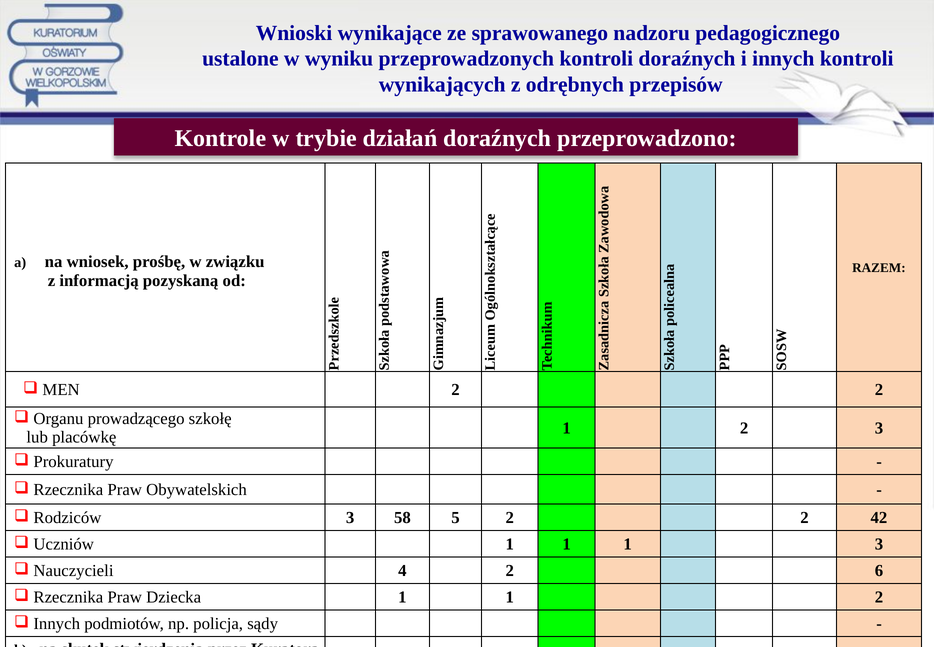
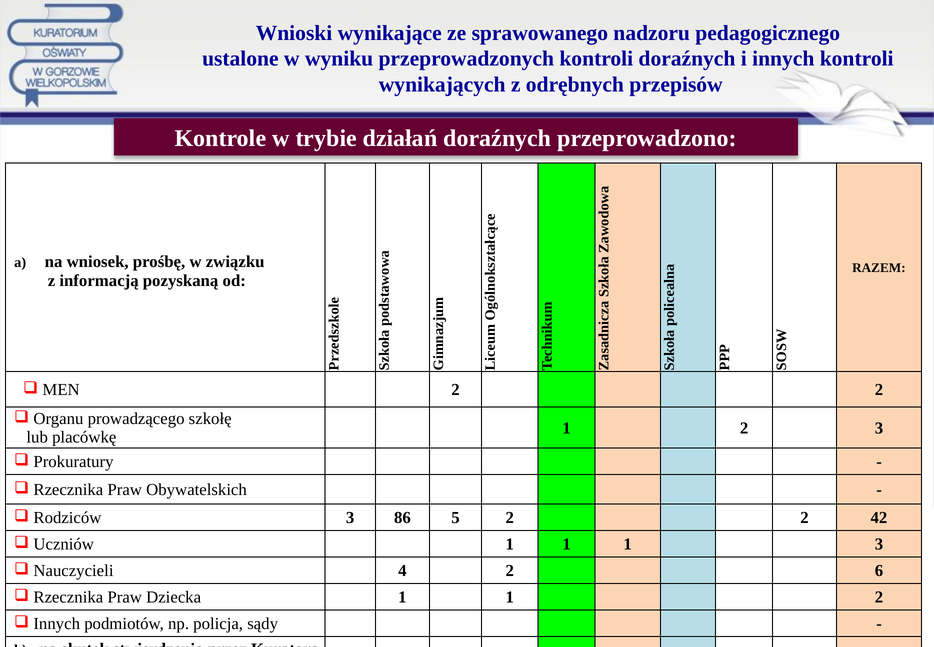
58: 58 -> 86
